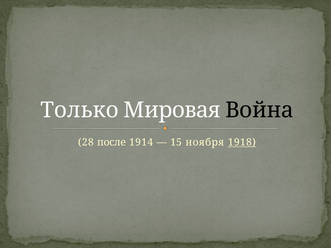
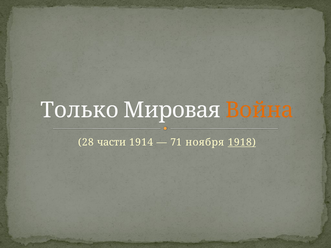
Война colour: black -> orange
после: после -> части
15: 15 -> 71
